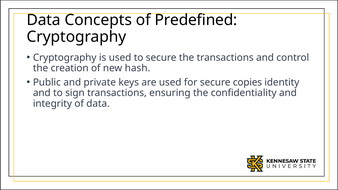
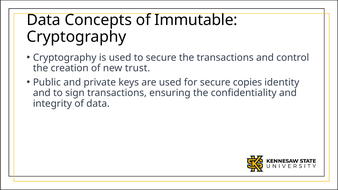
Predefined: Predefined -> Immutable
hash: hash -> trust
